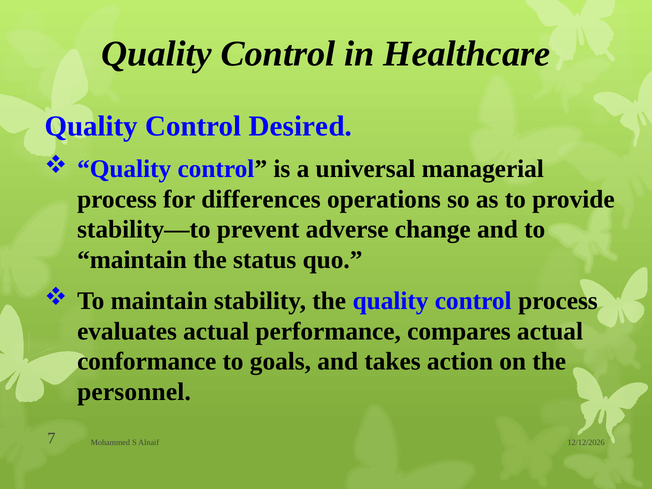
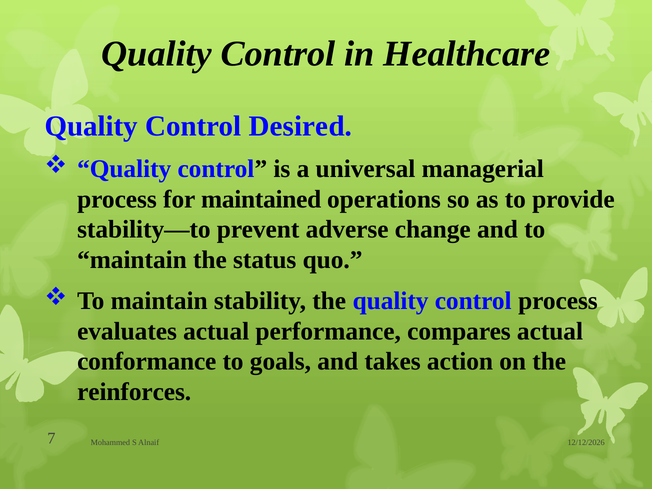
differences: differences -> maintained
personnel: personnel -> reinforces
